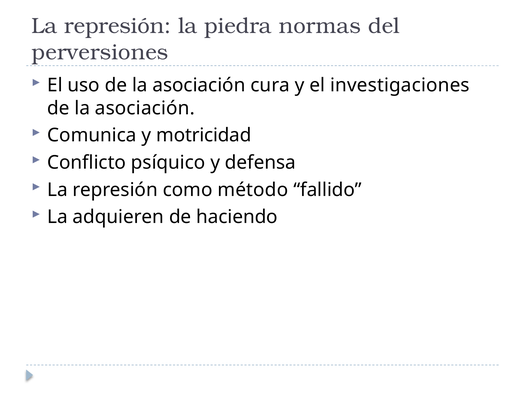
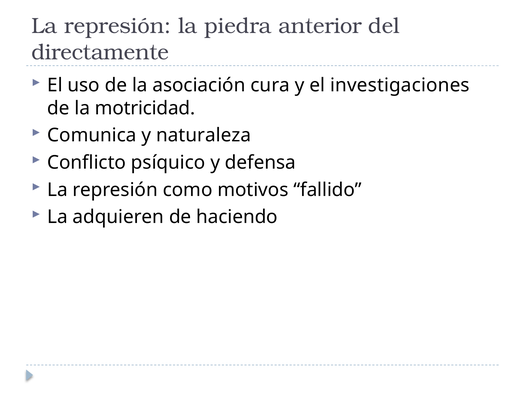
normas: normas -> anterior
perversiones: perversiones -> directamente
asociación at (145, 108): asociación -> motricidad
motricidad: motricidad -> naturaleza
método: método -> motivos
